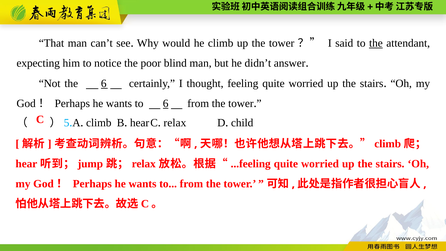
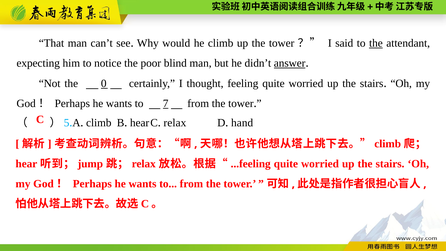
answer underline: none -> present
the 6: 6 -> 0
to 6: 6 -> 7
child: child -> hand
